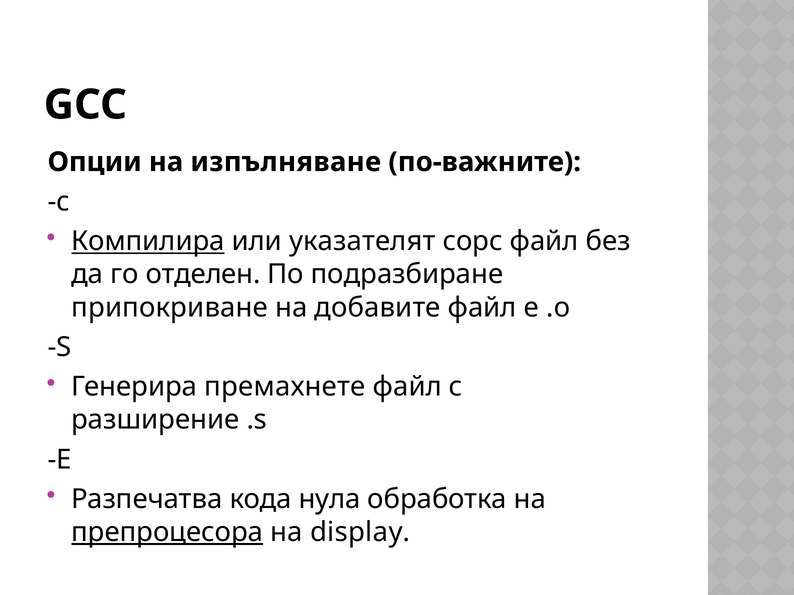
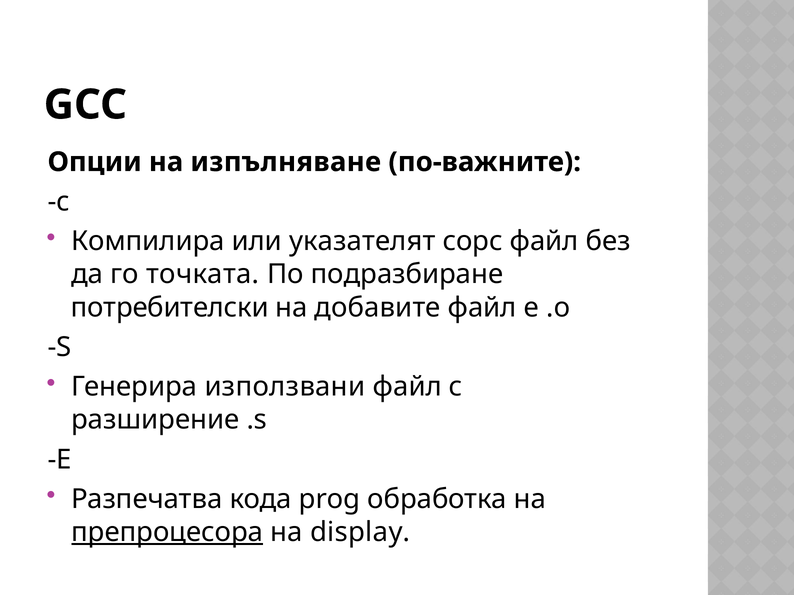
Компилира underline: present -> none
отделен: отделен -> точката
припокриване: припокриване -> потребителски
премахнете: премахнете -> използвани
нула: нула -> prog
